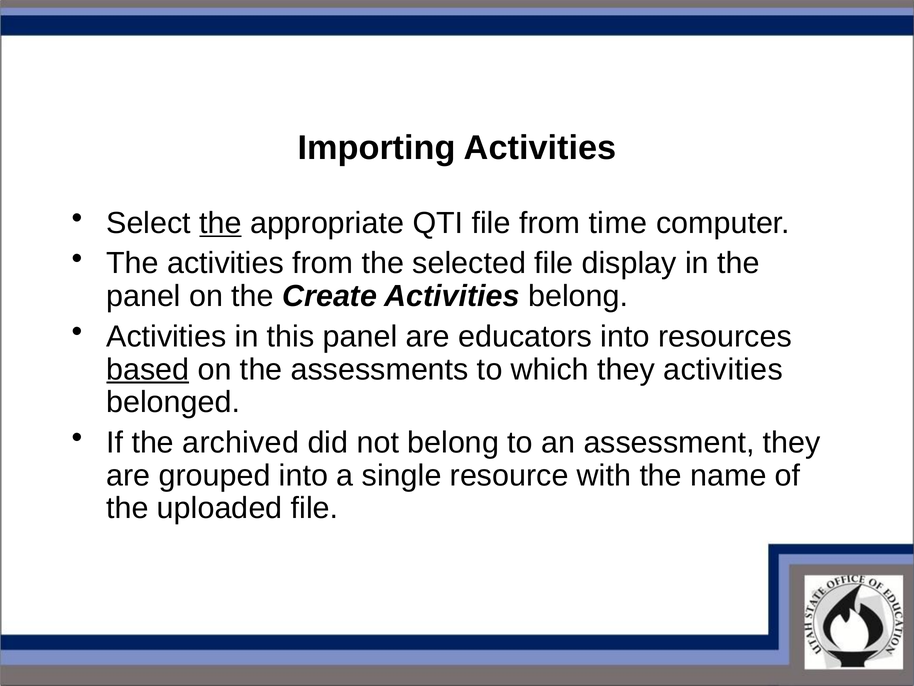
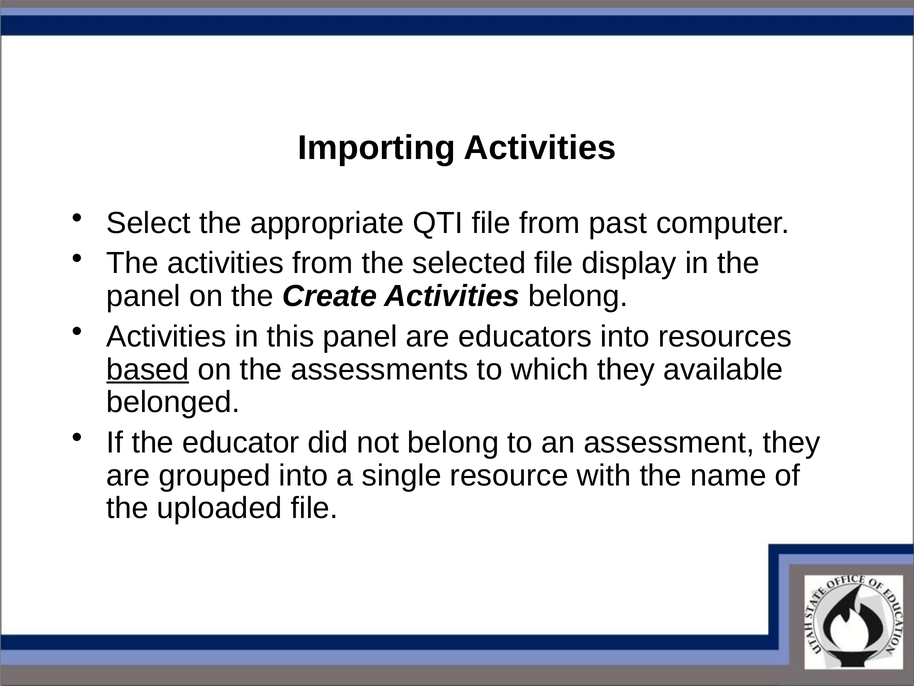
the at (220, 223) underline: present -> none
time: time -> past
they activities: activities -> available
archived: archived -> educator
